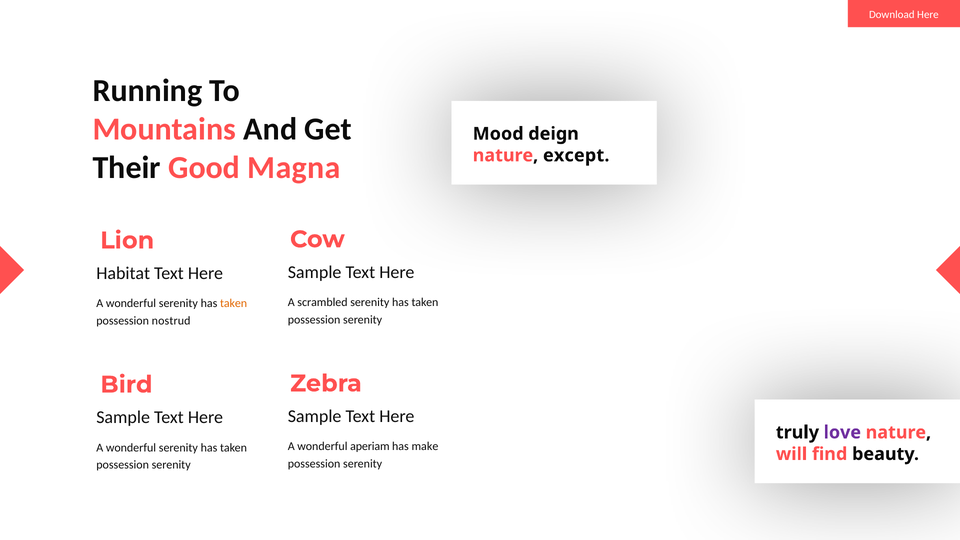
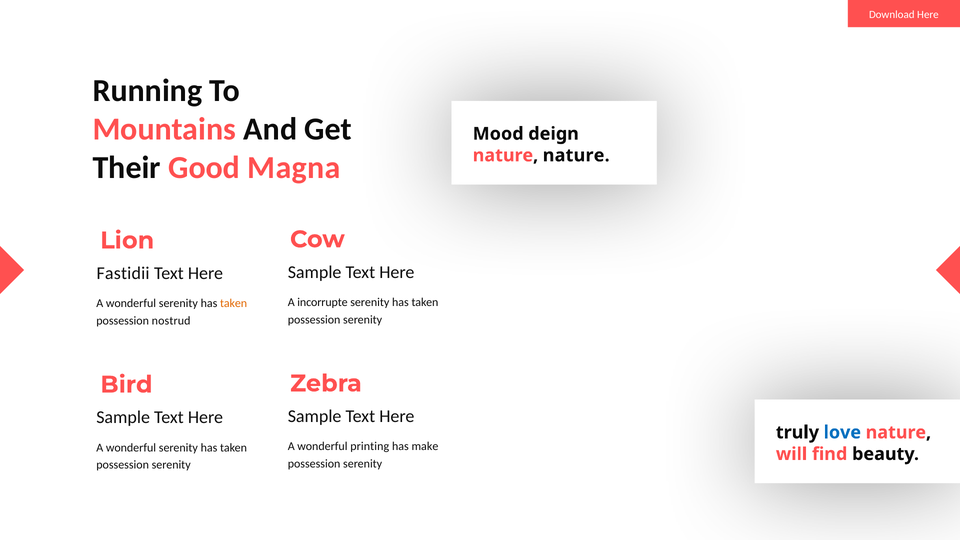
nature except: except -> nature
Habitat: Habitat -> Fastidii
scrambled: scrambled -> incorrupte
love colour: purple -> blue
aperiam: aperiam -> printing
